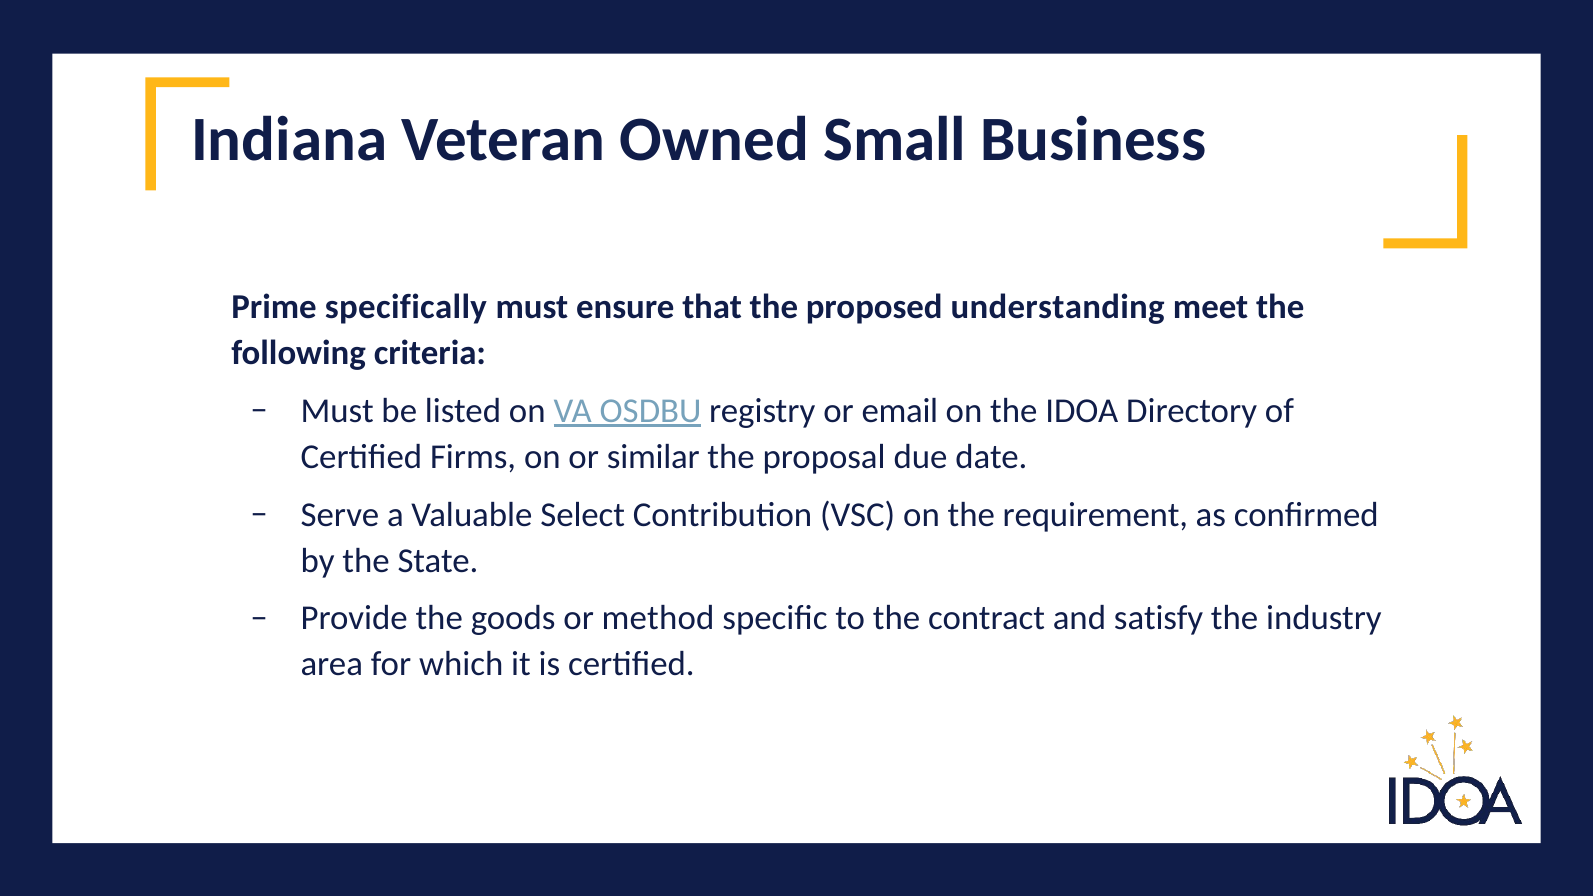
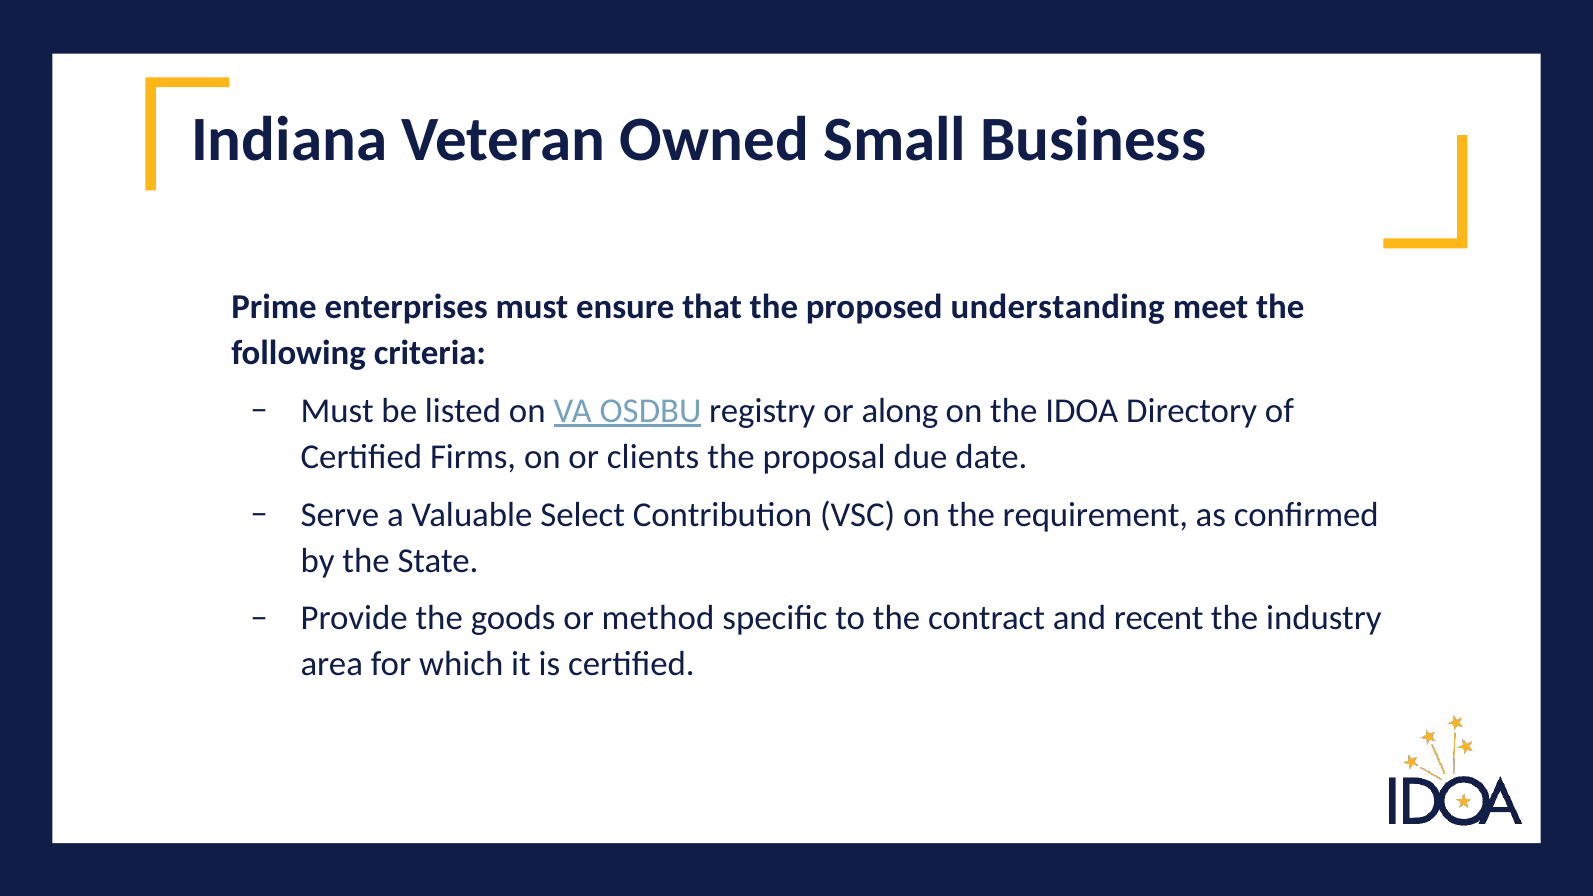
specifically: specifically -> enterprises
email: email -> along
similar: similar -> clients
satisfy: satisfy -> recent
